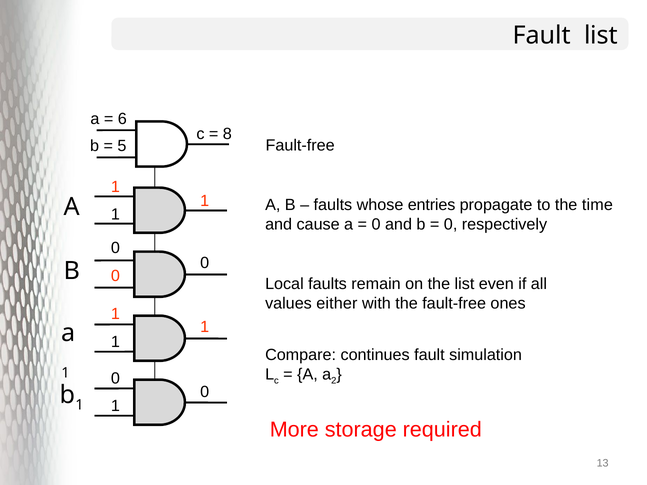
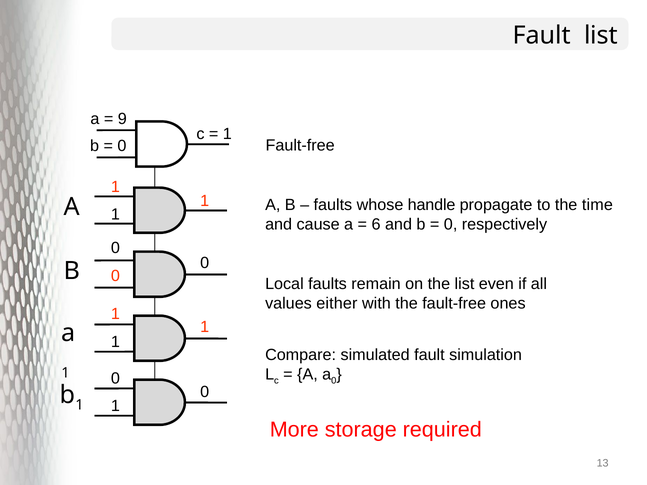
6: 6 -> 9
8 at (227, 134): 8 -> 1
5 at (122, 146): 5 -> 0
entries: entries -> handle
0 at (376, 224): 0 -> 6
continues: continues -> simulated
a 2: 2 -> 0
